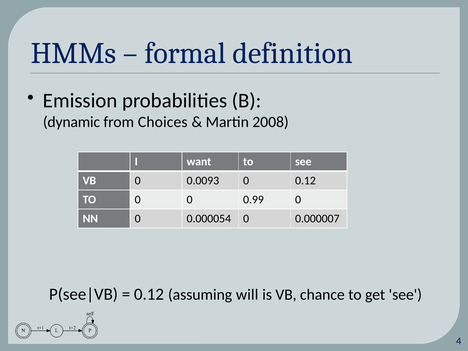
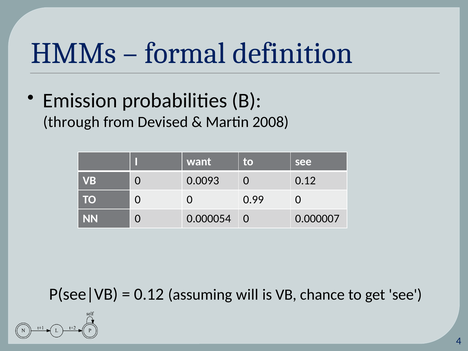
dynamic: dynamic -> through
Choices: Choices -> Devised
